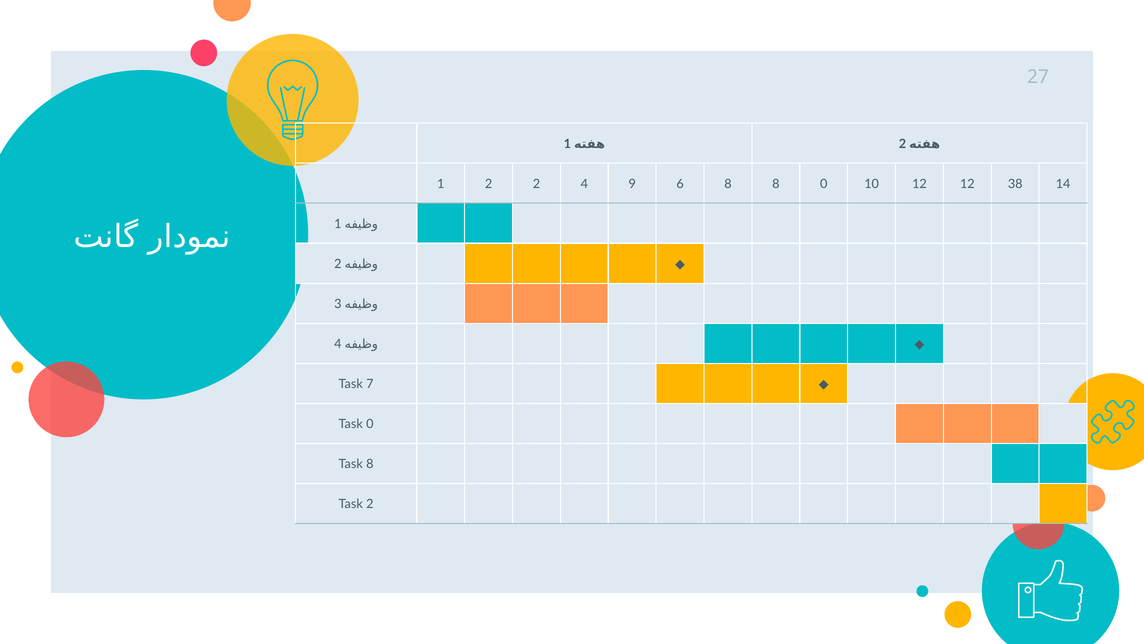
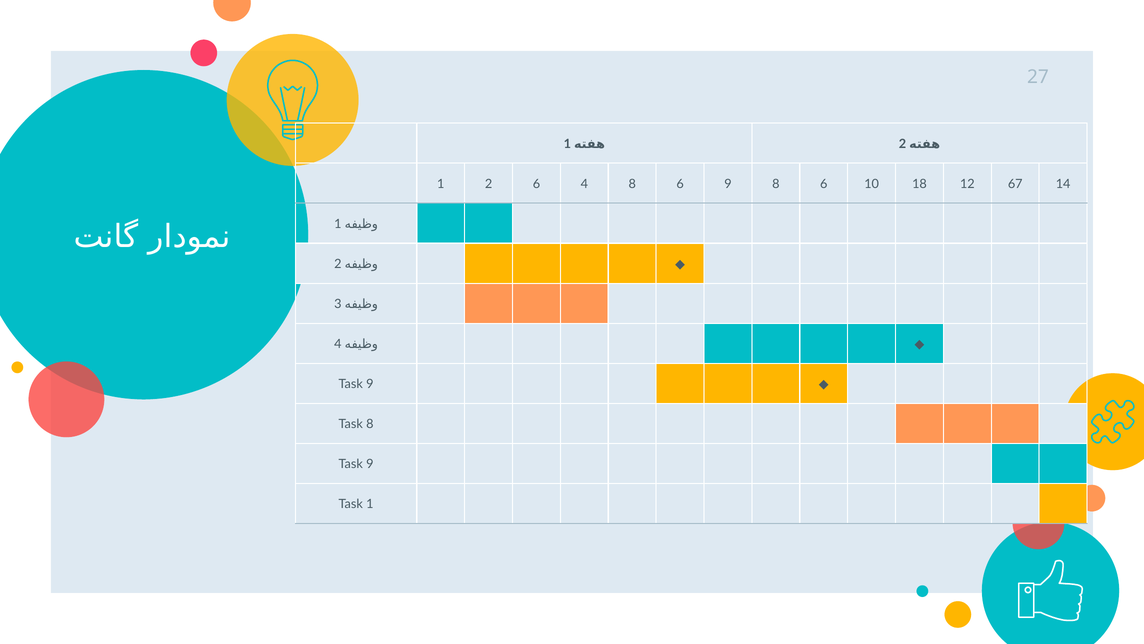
2 2: 2 -> 6
4 9: 9 -> 8
6 8: 8 -> 9
0 at (824, 184): 0 -> 6
10 12: 12 -> 18
38: 38 -> 67
7 at (370, 384): 7 -> 9
Task 0: 0 -> 8
8 at (370, 464): 8 -> 9
Task 2: 2 -> 1
